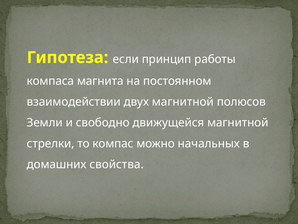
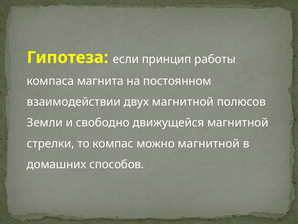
можно начальных: начальных -> магнитной
свойства: свойства -> способов
